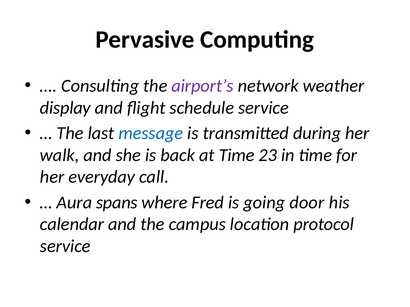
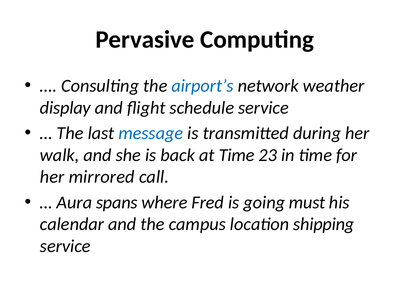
airport’s colour: purple -> blue
everyday: everyday -> mirrored
door: door -> must
protocol: protocol -> shipping
